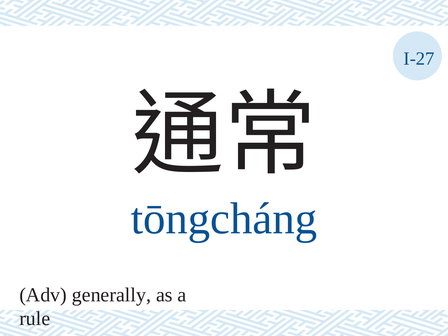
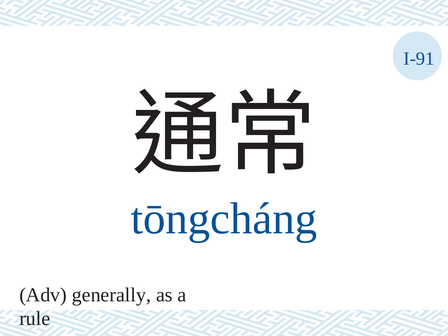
I-27: I-27 -> I-91
